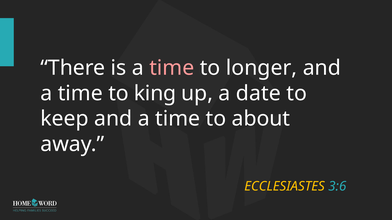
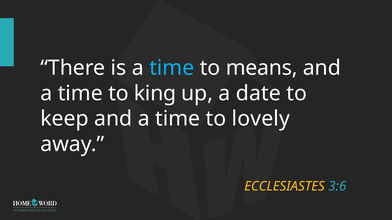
time at (172, 68) colour: pink -> light blue
longer: longer -> means
about: about -> lovely
